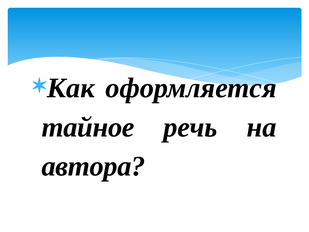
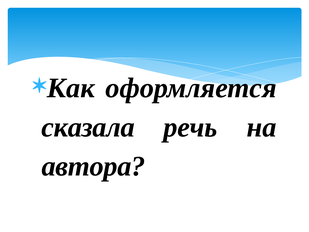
тайное: тайное -> сказала
